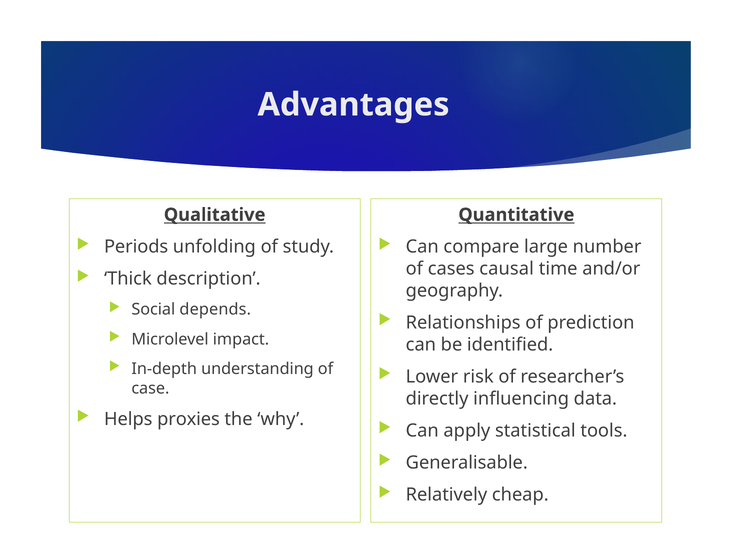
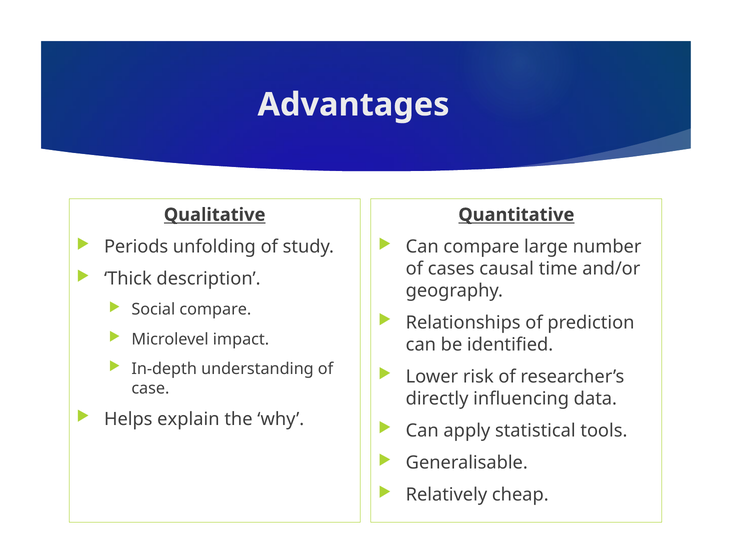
Social depends: depends -> compare
proxies: proxies -> explain
